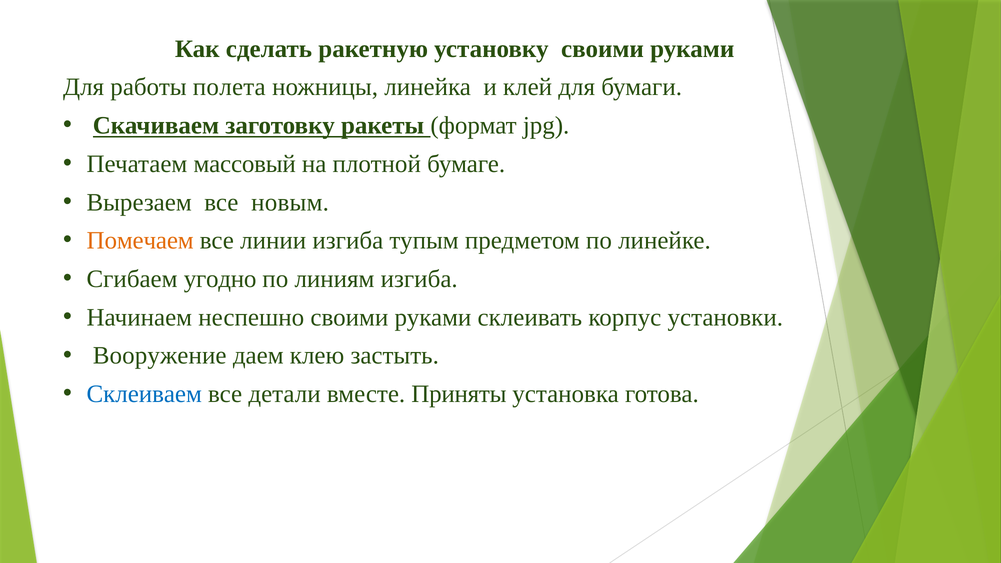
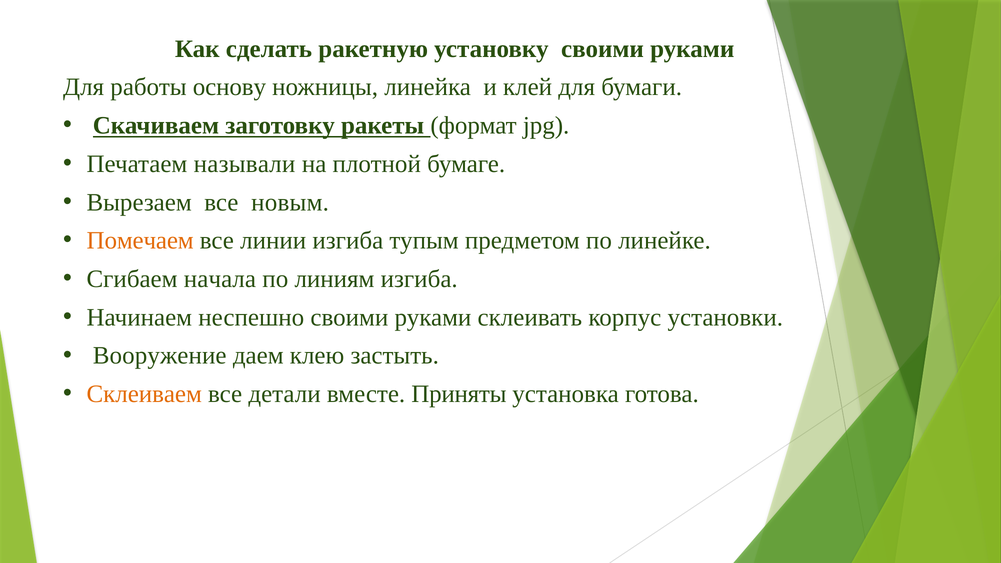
полета: полета -> основу
массовый: массовый -> называли
угодно: угодно -> начала
Склеиваем colour: blue -> orange
